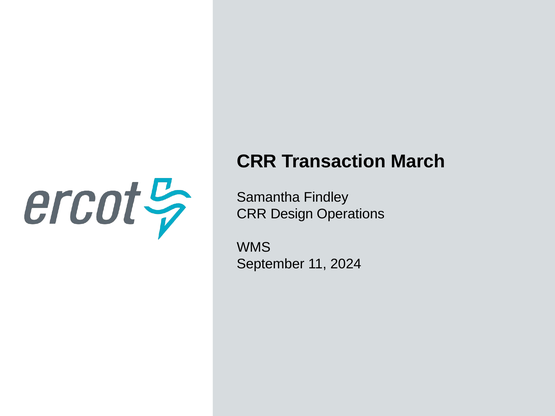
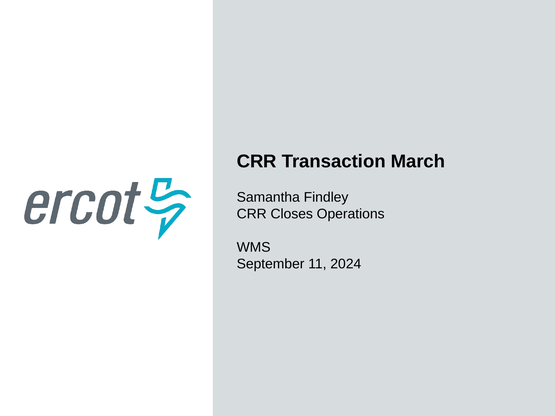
Design: Design -> Closes
